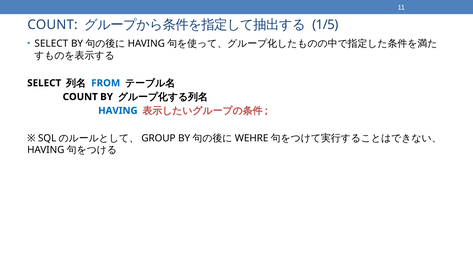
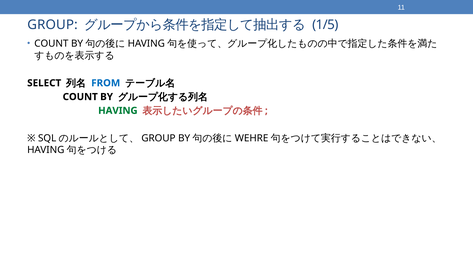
COUNT at (52, 25): COUNT -> GROUP
SELECT at (51, 44): SELECT -> COUNT
HAVING colour: blue -> green
